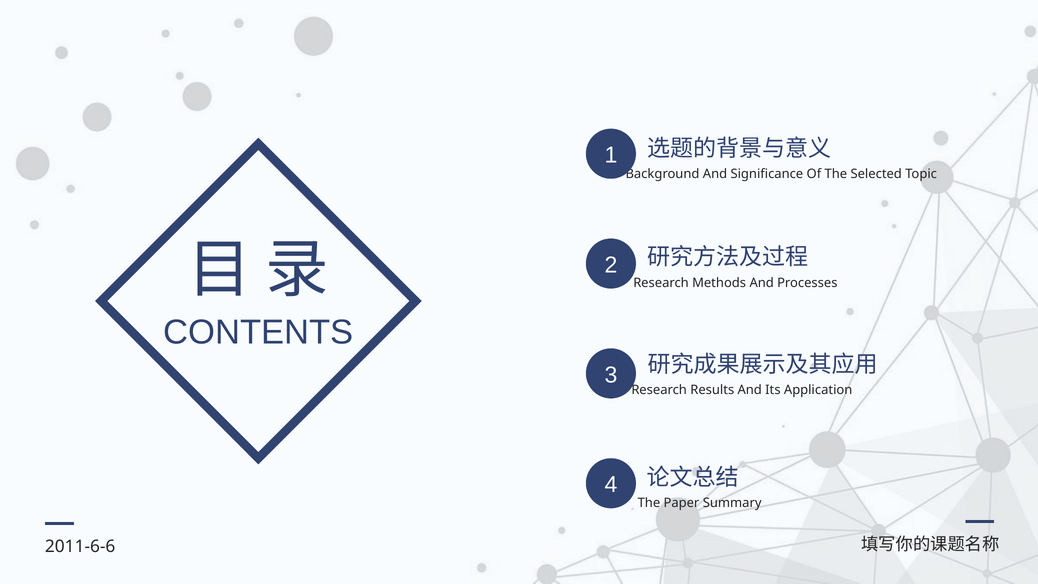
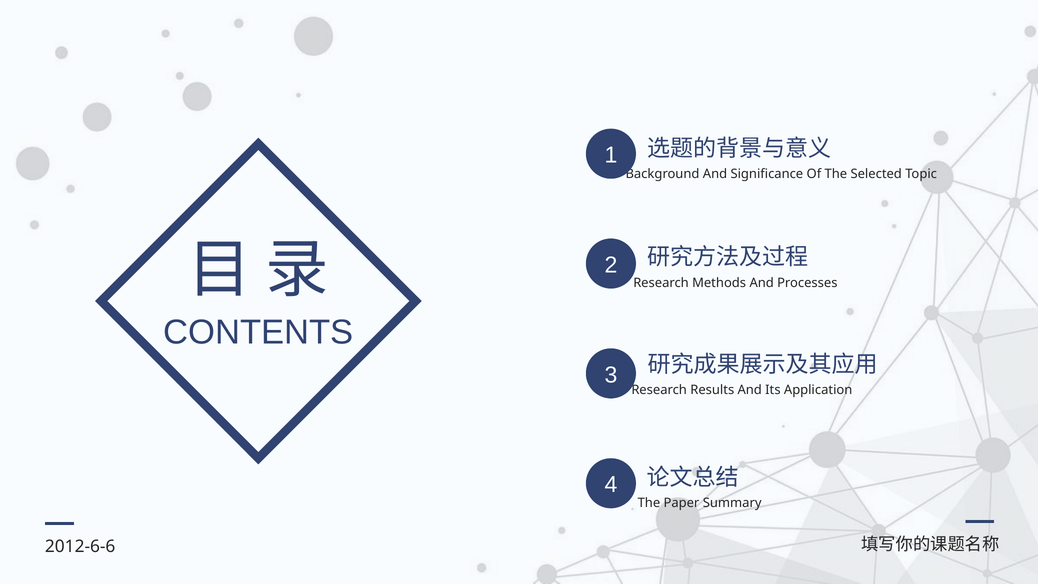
2011-6-6: 2011-6-6 -> 2012-6-6
